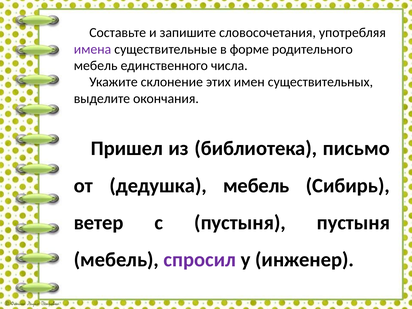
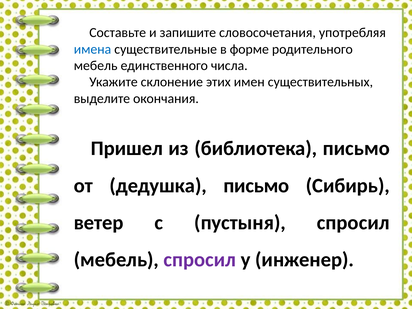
имена colour: purple -> blue
дедушка мебель: мебель -> письмо
пустыня пустыня: пустыня -> спросил
